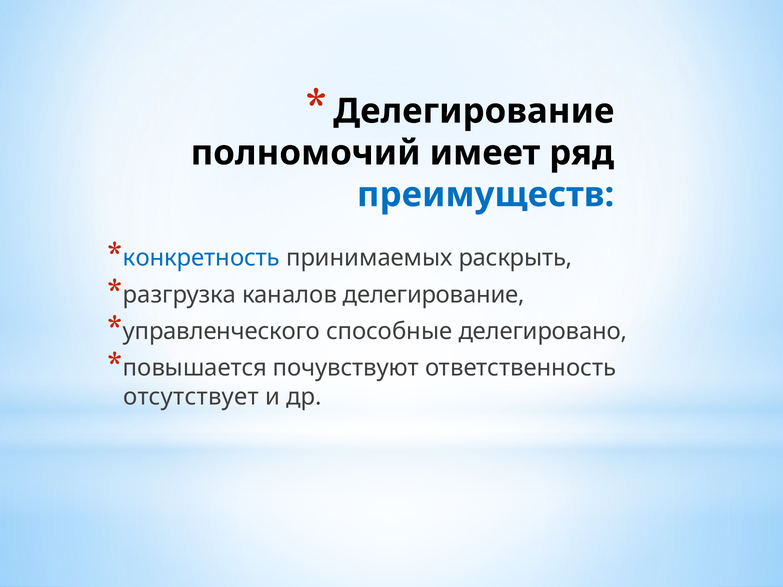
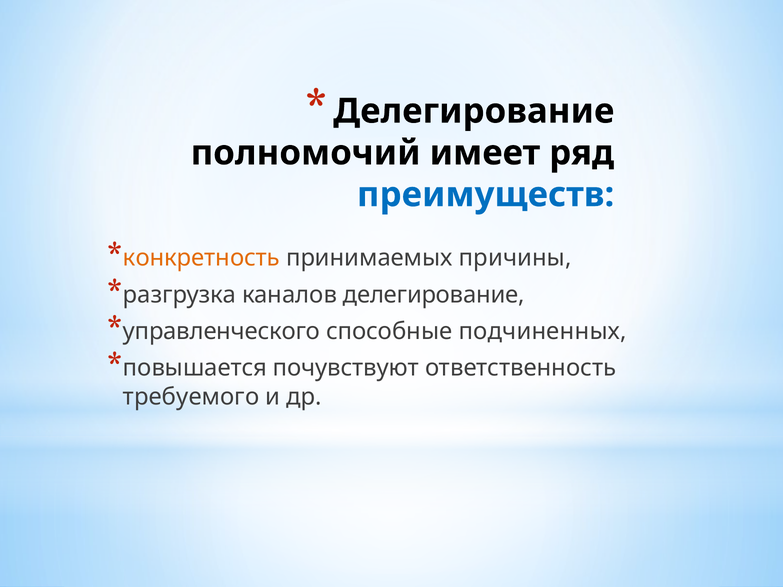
конкретность colour: blue -> orange
раскрыть: раскрыть -> причины
делегировано: делегировано -> подчиненных
отсутствует: отсутствует -> требуемого
